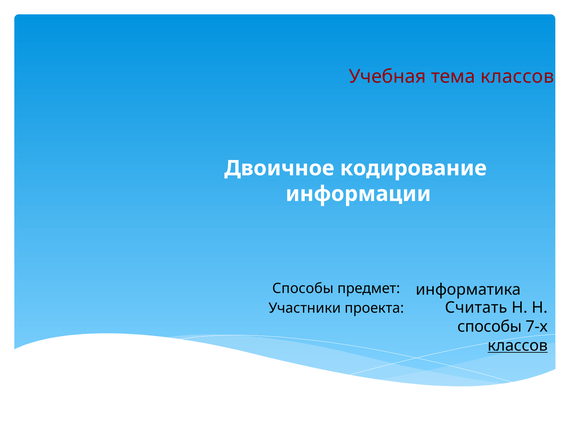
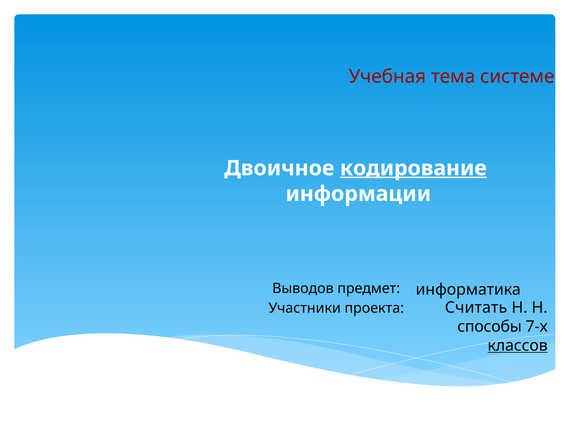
тема классов: классов -> системе
кодирование underline: none -> present
Способы at (303, 288): Способы -> Выводов
